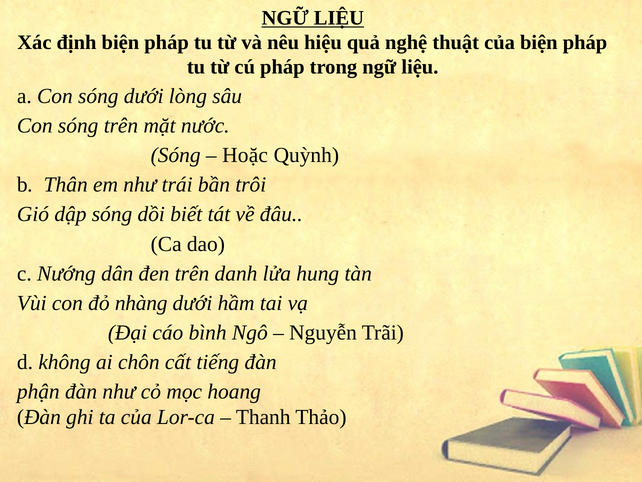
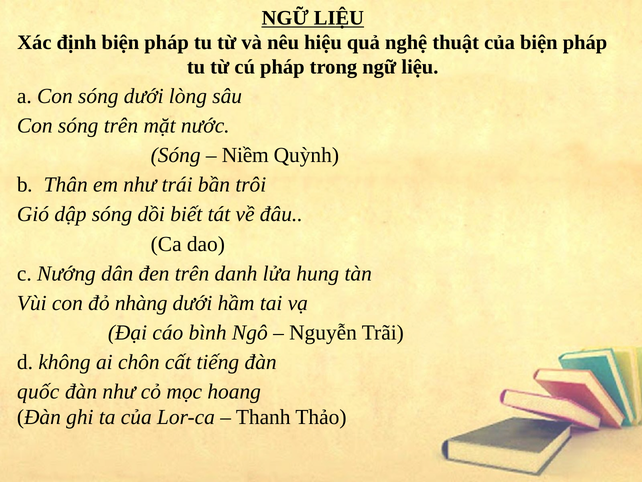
Hoặc: Hoặc -> Niềm
phận: phận -> quốc
